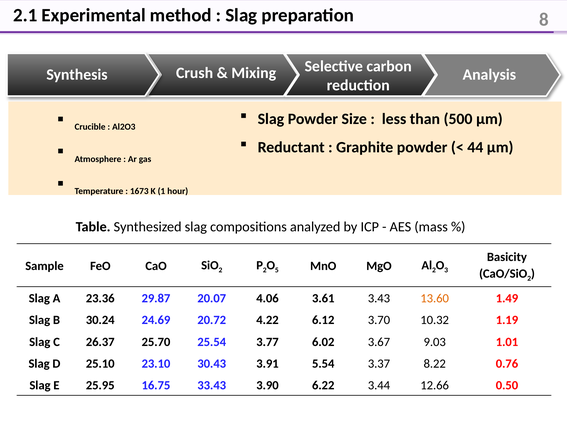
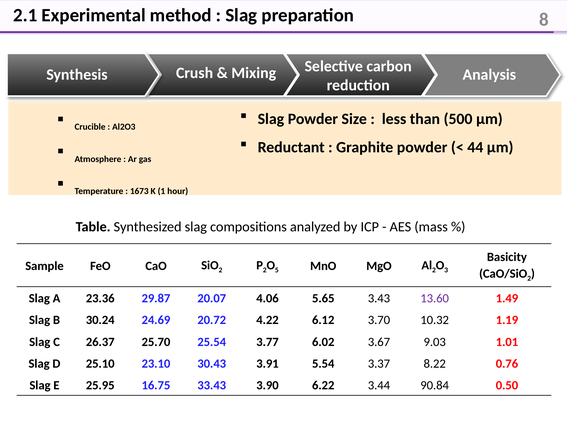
3.61: 3.61 -> 5.65
13.60 colour: orange -> purple
12.66: 12.66 -> 90.84
